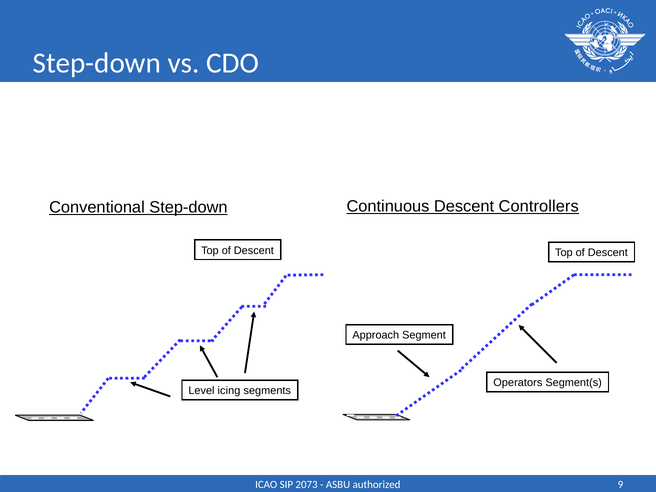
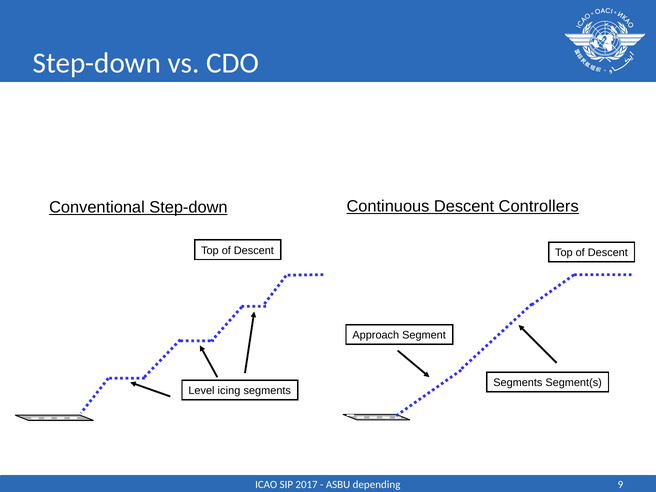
Operators at (518, 383): Operators -> Segments
2073: 2073 -> 2017
authorized: authorized -> depending
